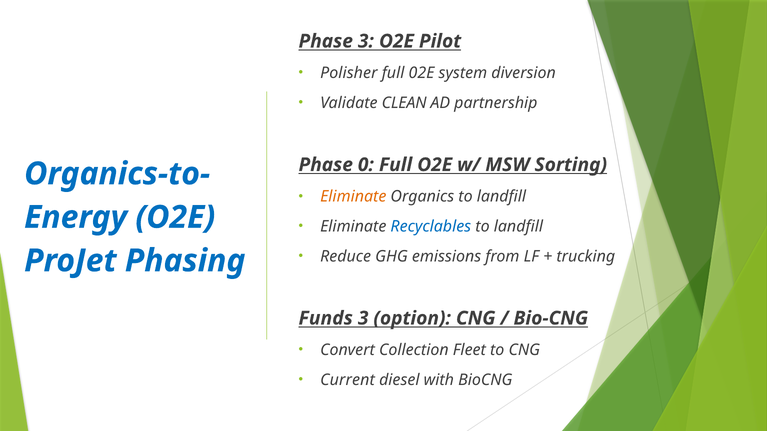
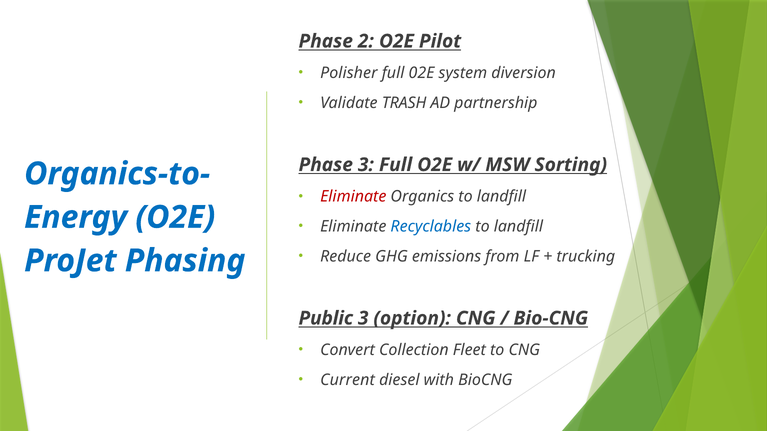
Phase 3: 3 -> 2
CLEAN: CLEAN -> TRASH
Phase 0: 0 -> 3
Eliminate at (353, 197) colour: orange -> red
Funds: Funds -> Public
